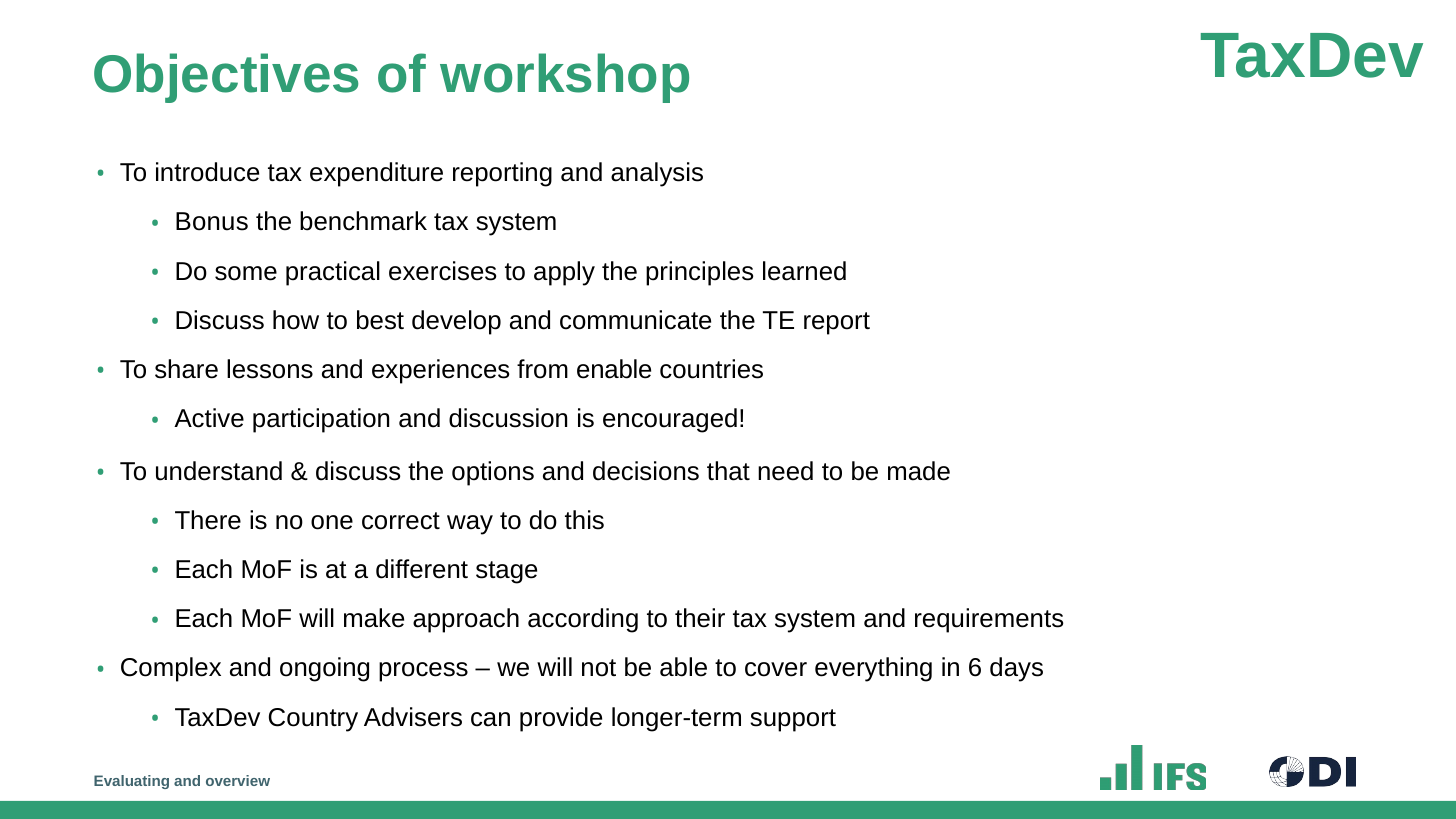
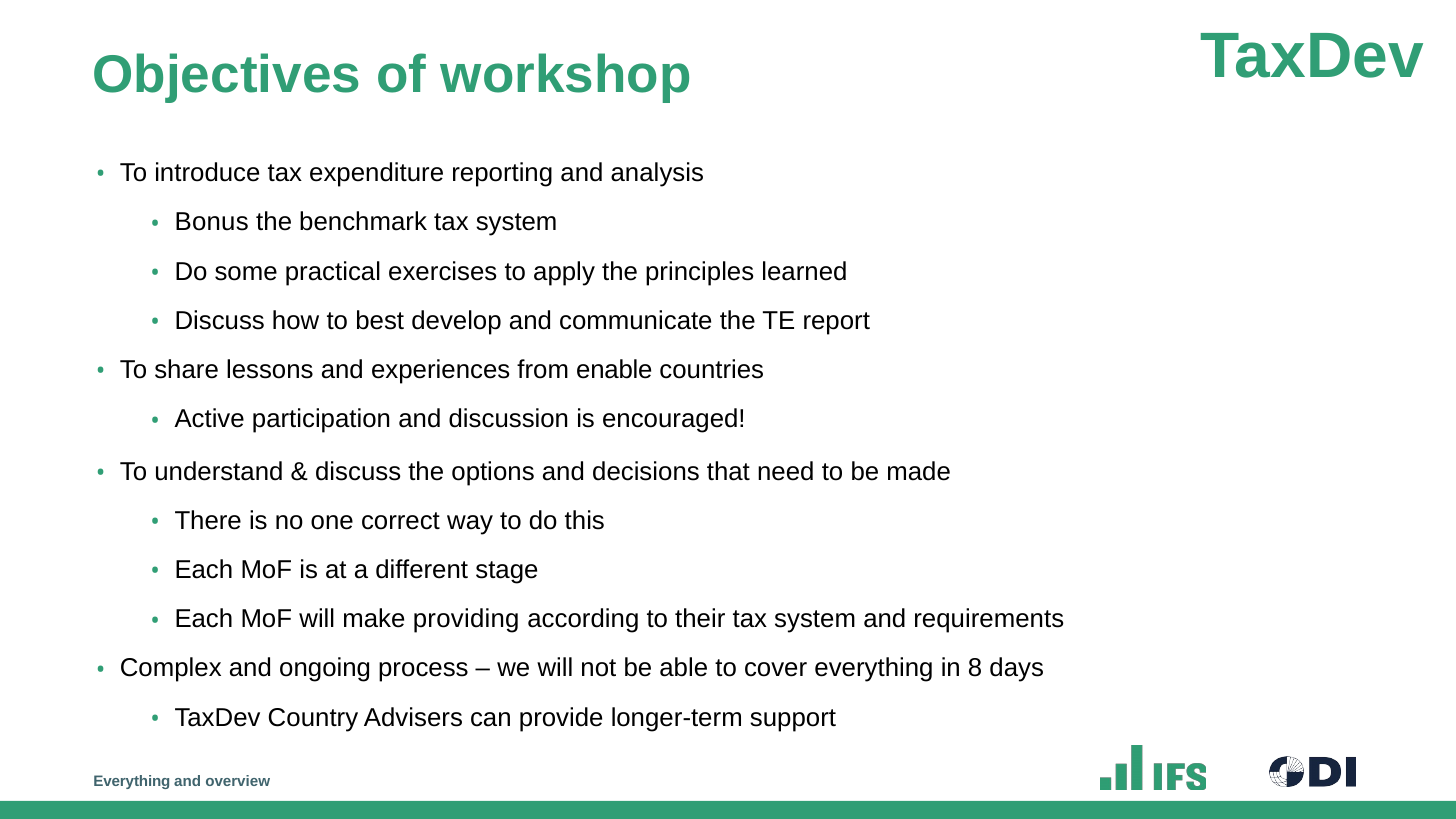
approach: approach -> providing
6: 6 -> 8
Evaluating at (132, 782): Evaluating -> Everything
